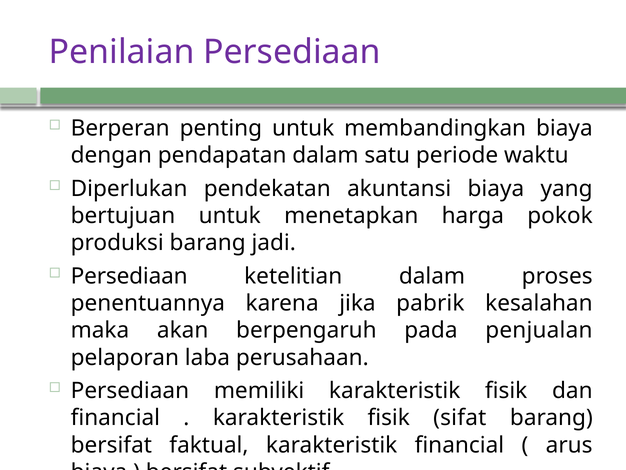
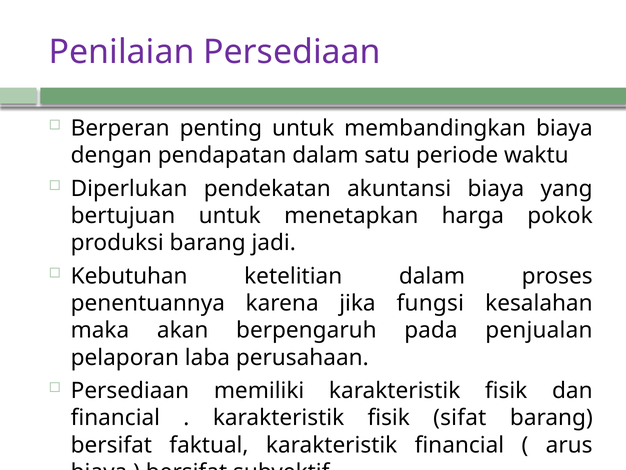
Persediaan at (129, 276): Persediaan -> Kebutuhan
pabrik: pabrik -> fungsi
